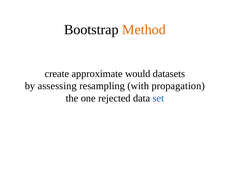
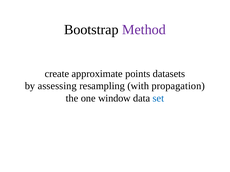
Method colour: orange -> purple
would: would -> points
rejected: rejected -> window
